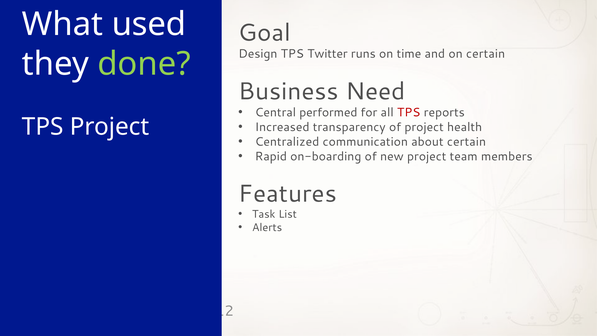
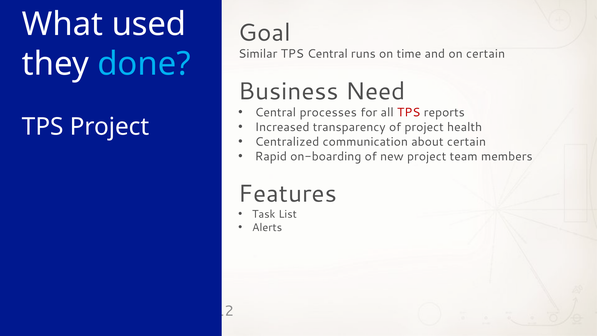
Design: Design -> Similar
TPS Twitter: Twitter -> Central
done colour: light green -> light blue
performed: performed -> processes
